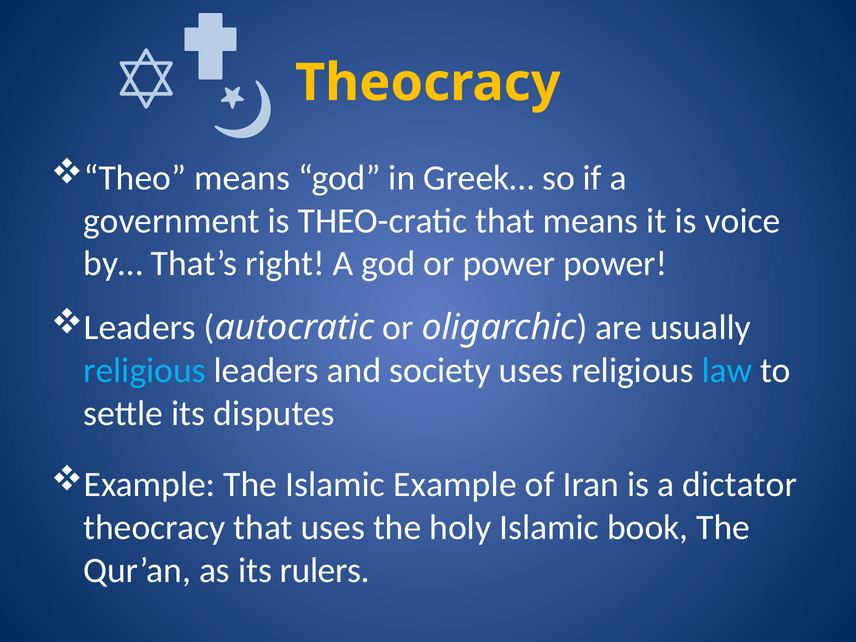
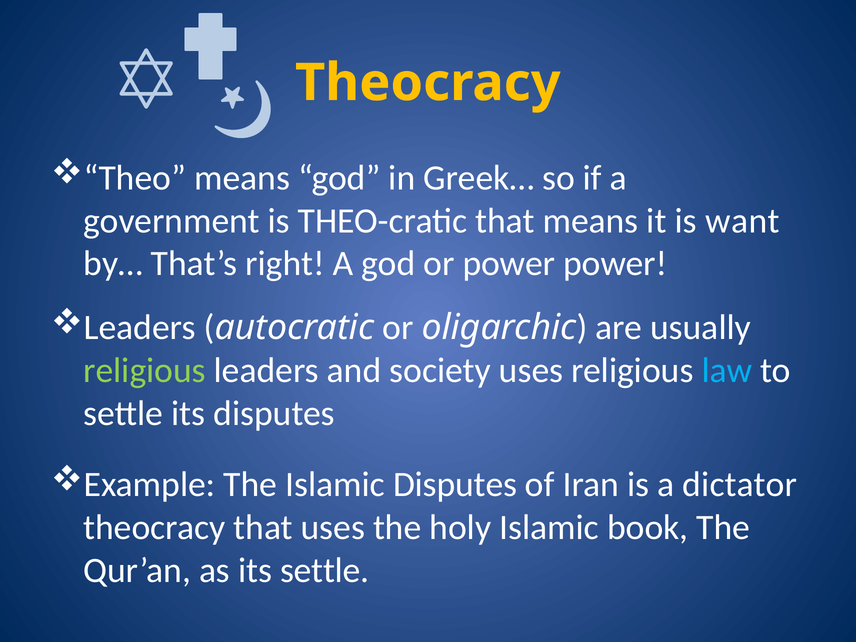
voice: voice -> want
religious at (145, 371) colour: light blue -> light green
Islamic Example: Example -> Disputes
its rulers: rulers -> settle
